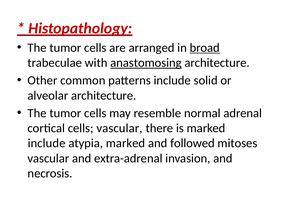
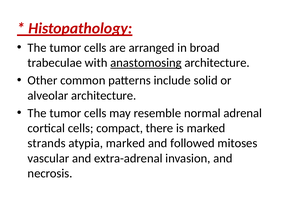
broad underline: present -> none
cells vascular: vascular -> compact
include at (47, 143): include -> strands
